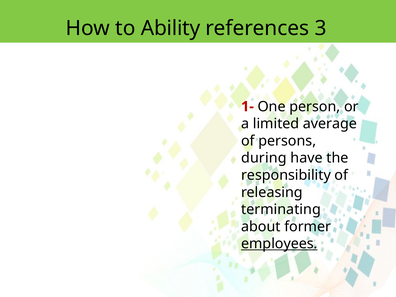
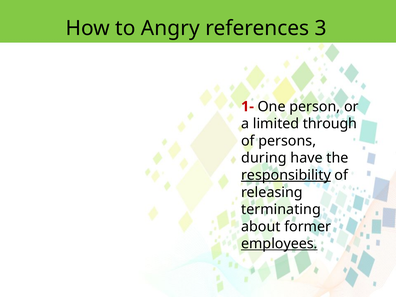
Ability: Ability -> Angry
average: average -> through
responsibility underline: none -> present
